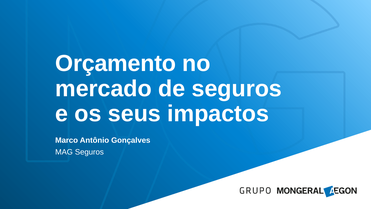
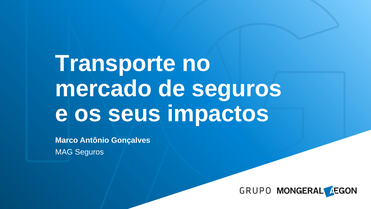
Orçamento: Orçamento -> Transporte
